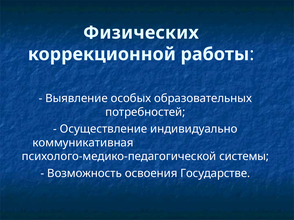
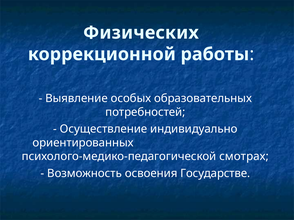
коммуникативная: коммуникативная -> ориентированных
системы: системы -> смотрах
